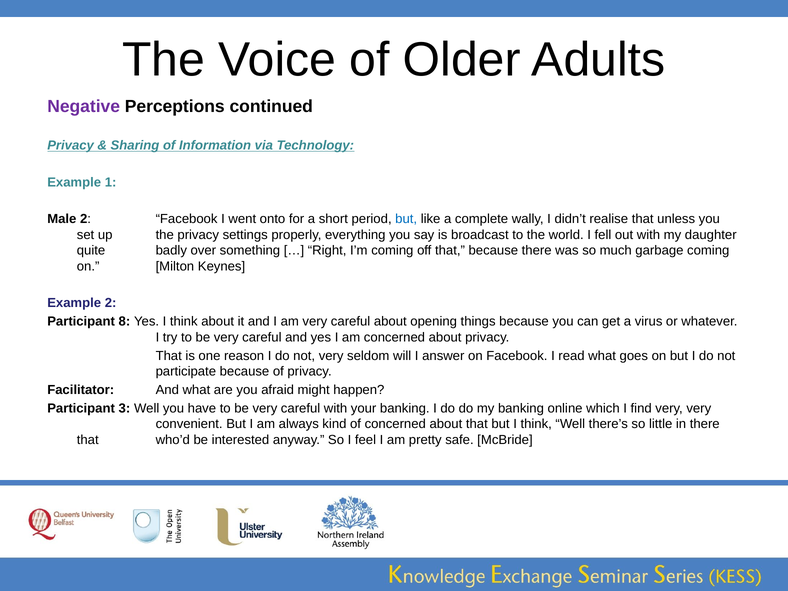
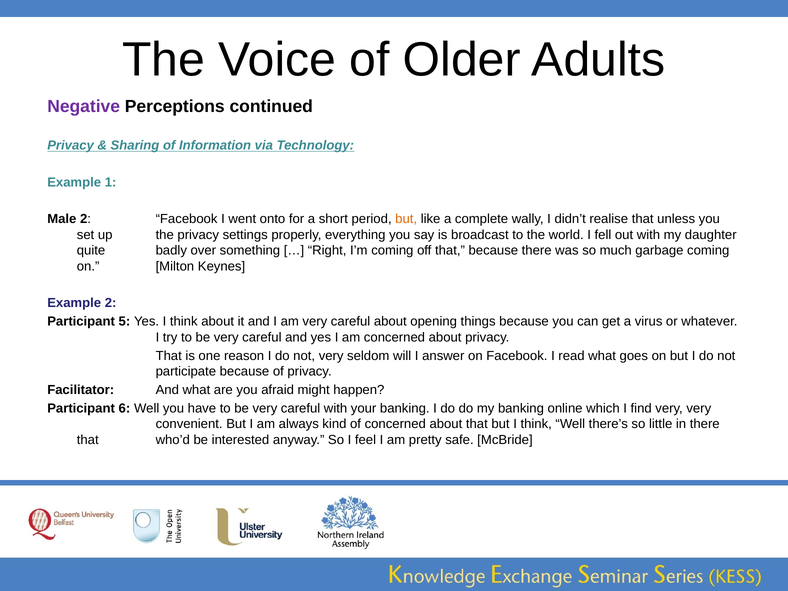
but at (406, 219) colour: blue -> orange
8: 8 -> 5
3: 3 -> 6
